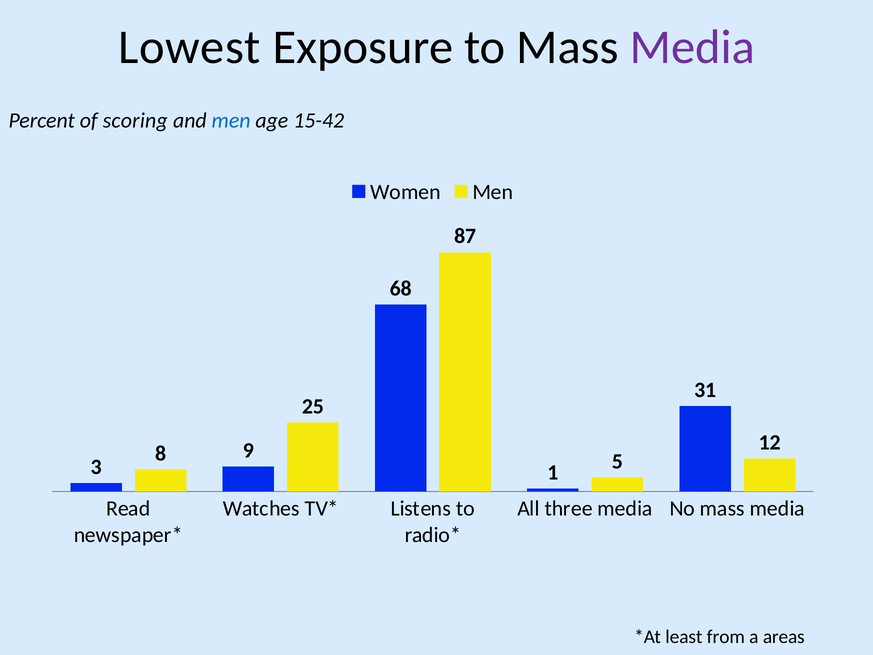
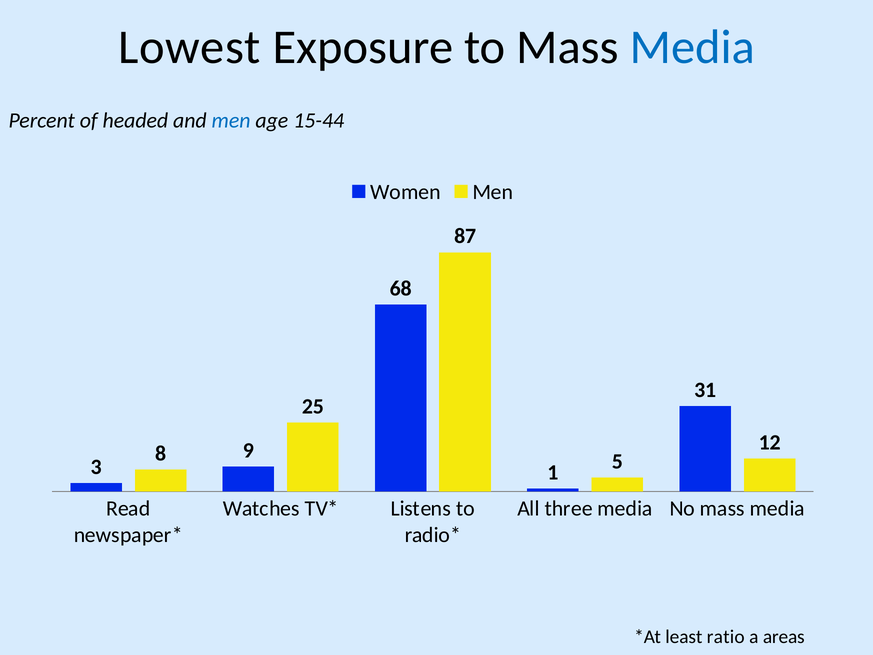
Media at (692, 47) colour: purple -> blue
scoring: scoring -> headed
15-42: 15-42 -> 15-44
from: from -> ratio
